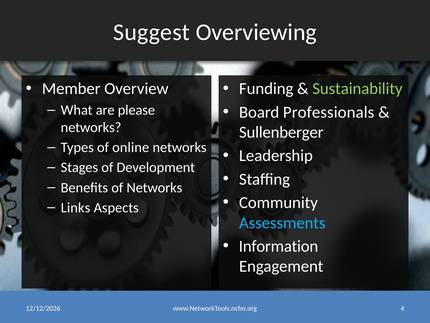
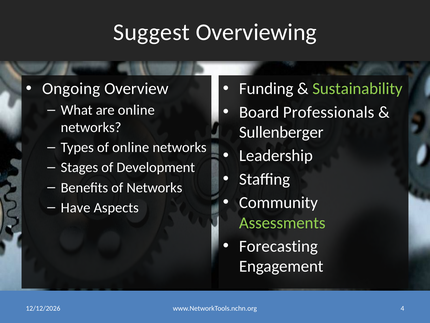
Member: Member -> Ongoing
are please: please -> online
Links: Links -> Have
Assessments colour: light blue -> light green
Information: Information -> Forecasting
